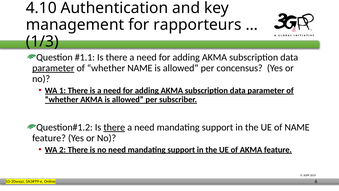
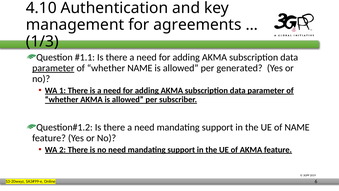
rapporteurs: rapporteurs -> agreements
concensus: concensus -> generated
there at (114, 127) underline: present -> none
